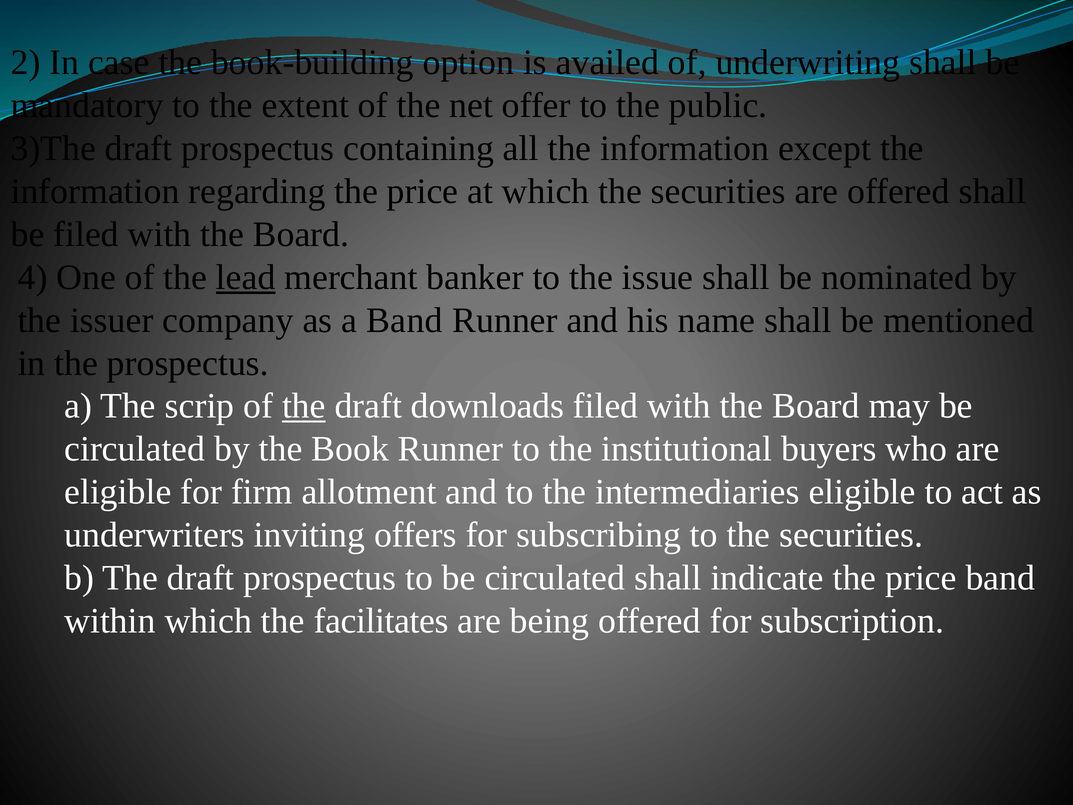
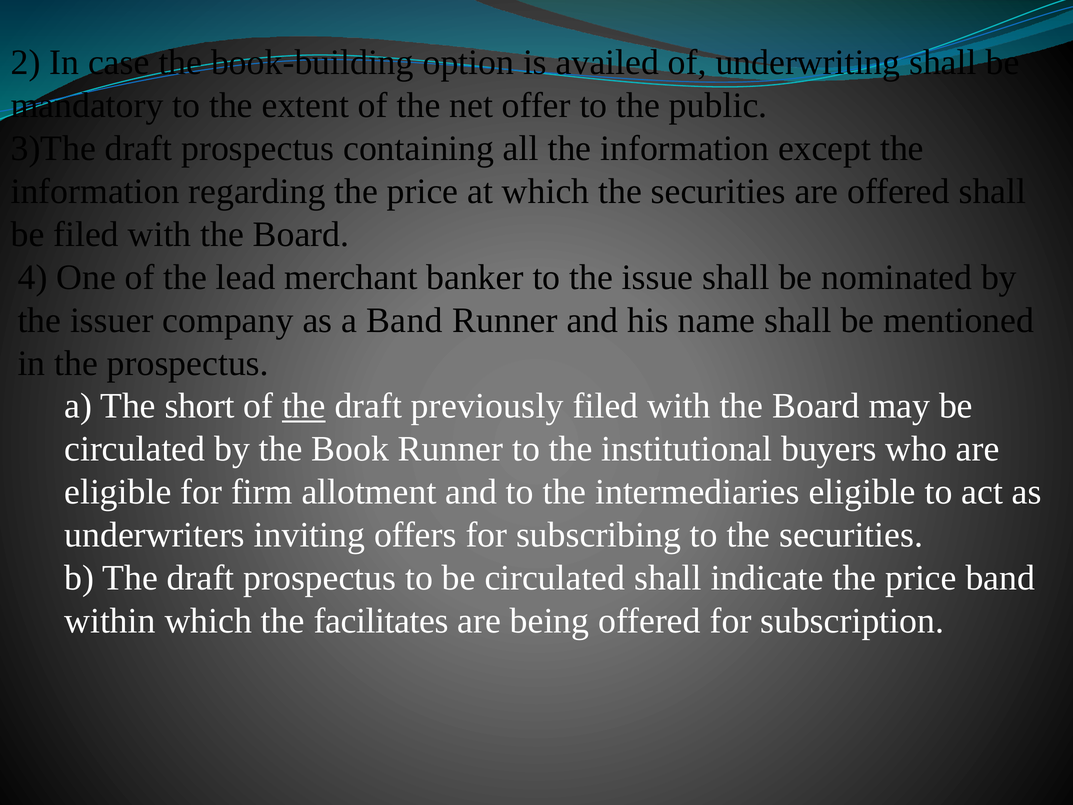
lead underline: present -> none
scrip: scrip -> short
downloads: downloads -> previously
